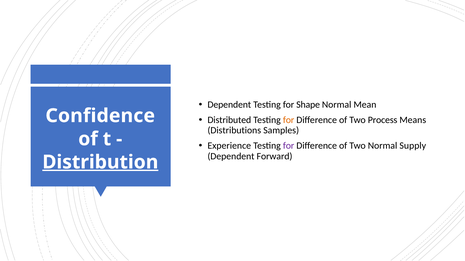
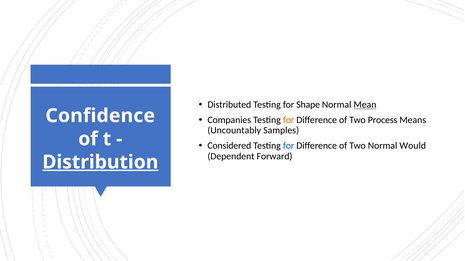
Dependent at (229, 105): Dependent -> Distributed
Mean underline: none -> present
Distributed: Distributed -> Companies
Distributions: Distributions -> Uncountably
Experience: Experience -> Considered
for at (289, 146) colour: purple -> blue
Supply: Supply -> Would
